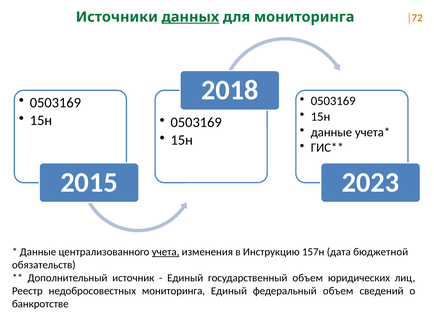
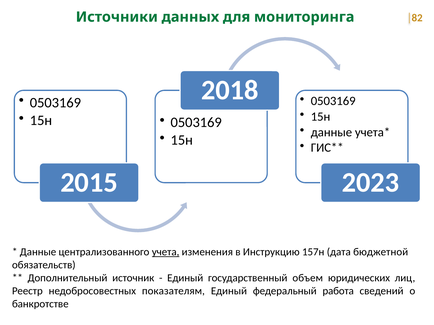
данных underline: present -> none
72: 72 -> 82
недобросовестных мониторинга: мониторинга -> показателям
федеральный объем: объем -> работа
